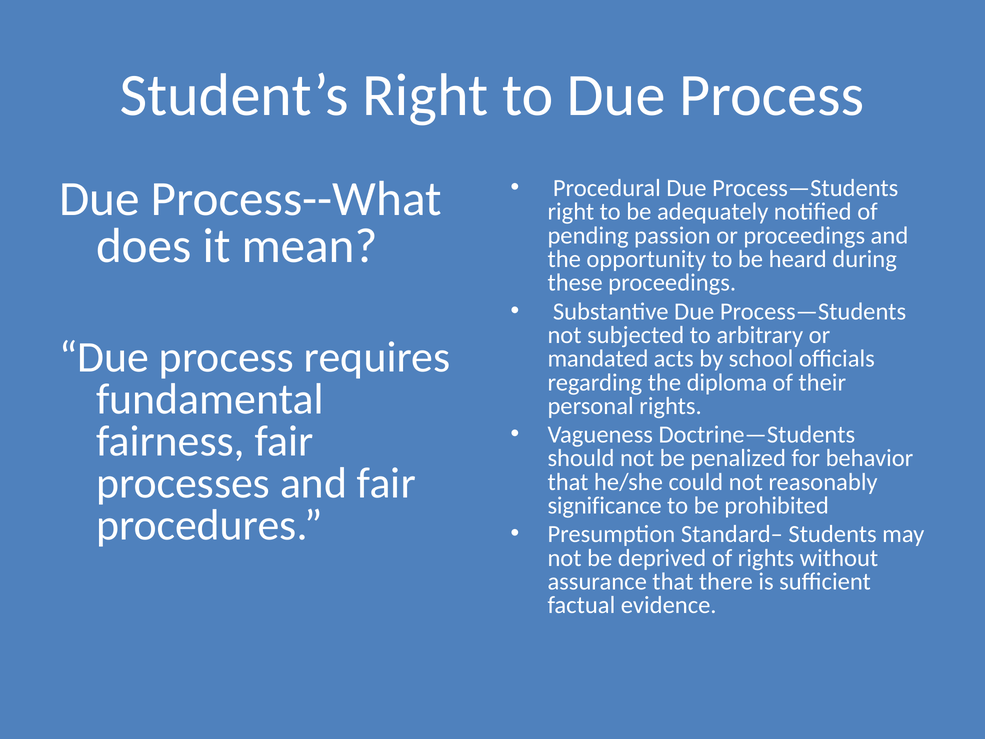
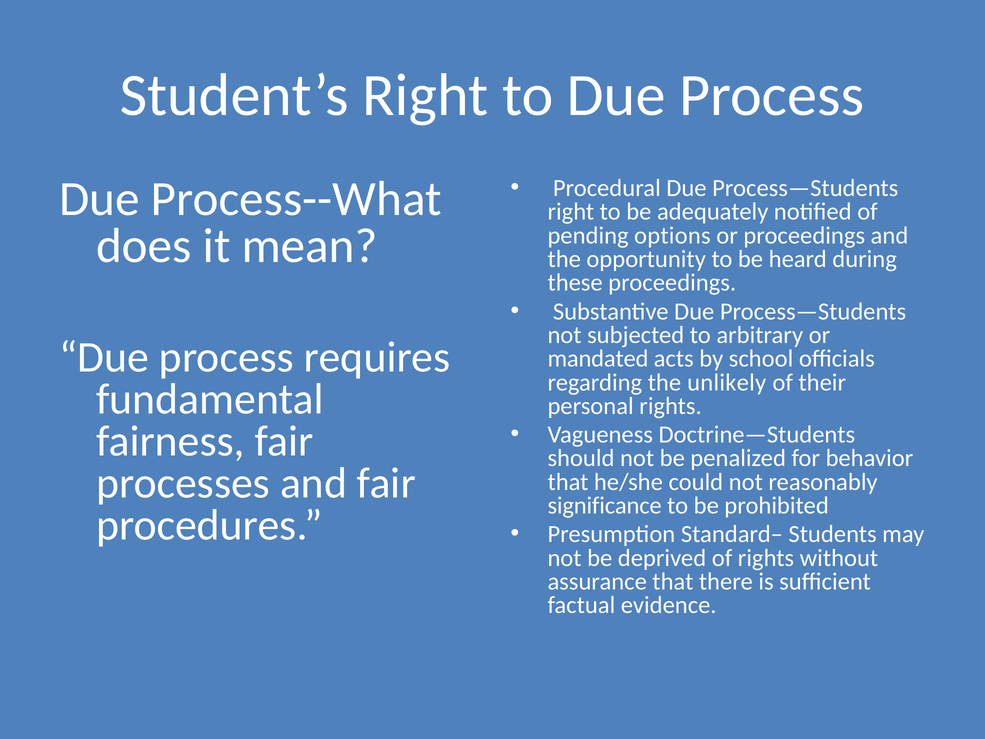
passion: passion -> options
diploma: diploma -> unlikely
